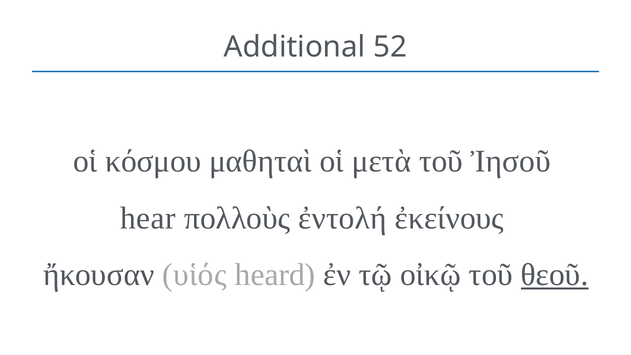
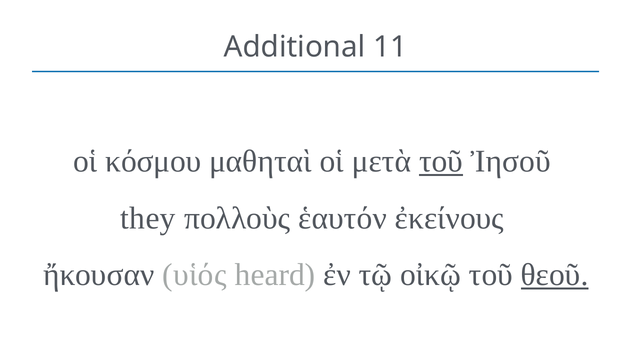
52: 52 -> 11
τοῦ at (441, 161) underline: none -> present
hear: hear -> they
ἐντολή: ἐντολή -> ἑαυτόν
